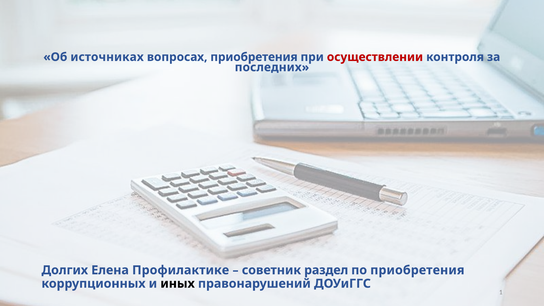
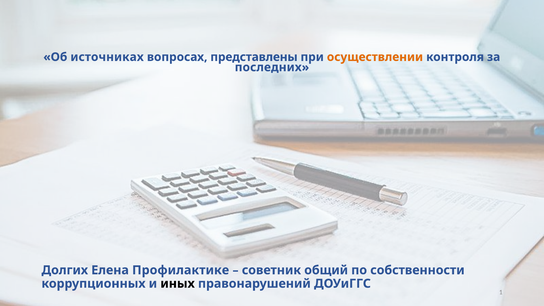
вопросах приобретения: приобретения -> представлены
осуществлении colour: red -> orange
раздел: раздел -> общий
по приобретения: приобретения -> собственности
